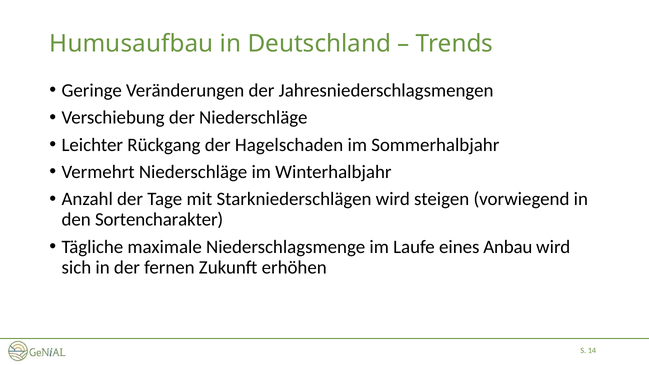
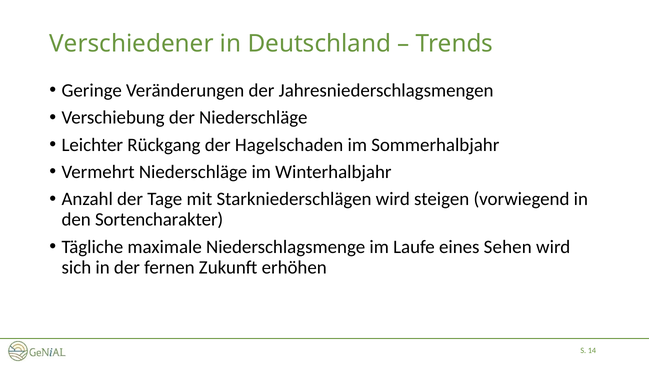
Humusaufbau: Humusaufbau -> Verschiedener
Anbau: Anbau -> Sehen
